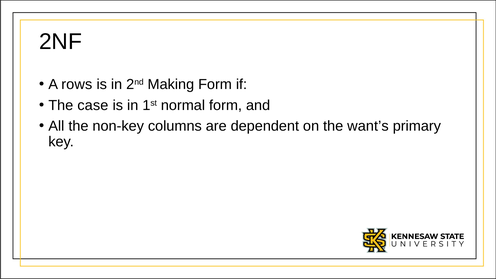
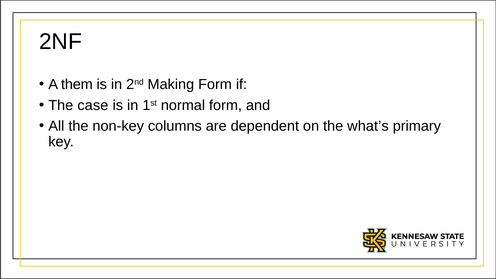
rows: rows -> them
want’s: want’s -> what’s
